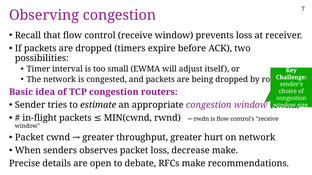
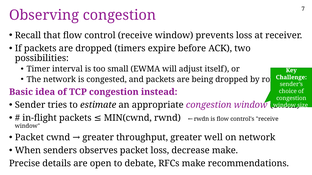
congestion routers: routers -> instead
hurt: hurt -> well
